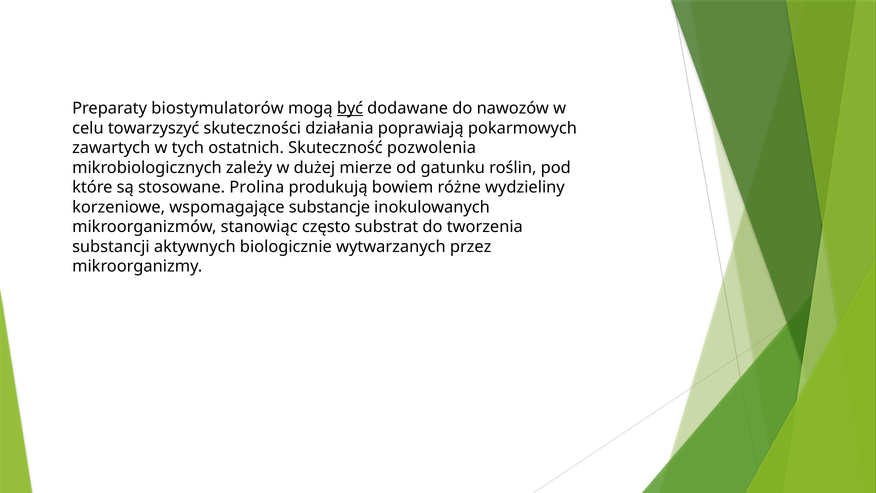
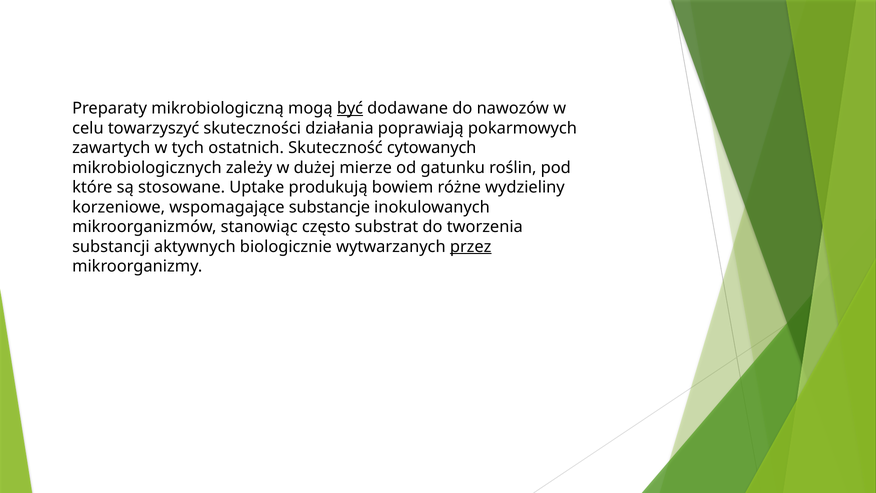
biostymulatorów: biostymulatorów -> mikrobiologiczną
pozwolenia: pozwolenia -> cytowanych
Prolina: Prolina -> Uptake
przez underline: none -> present
